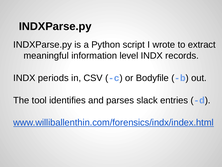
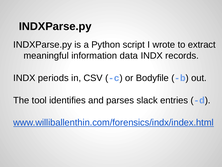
level: level -> data
